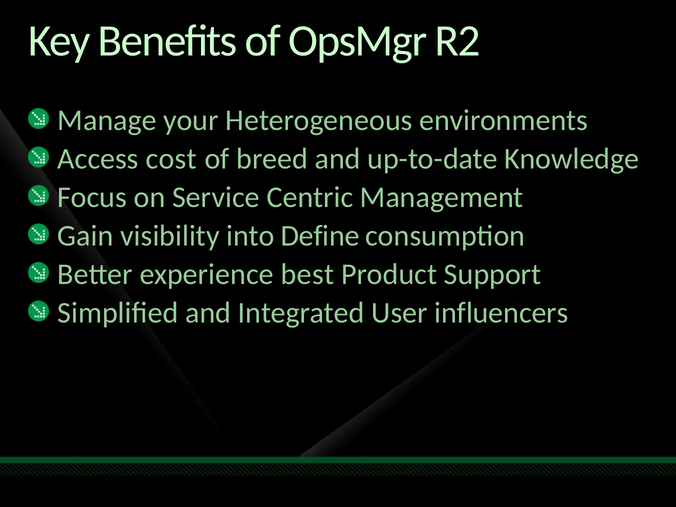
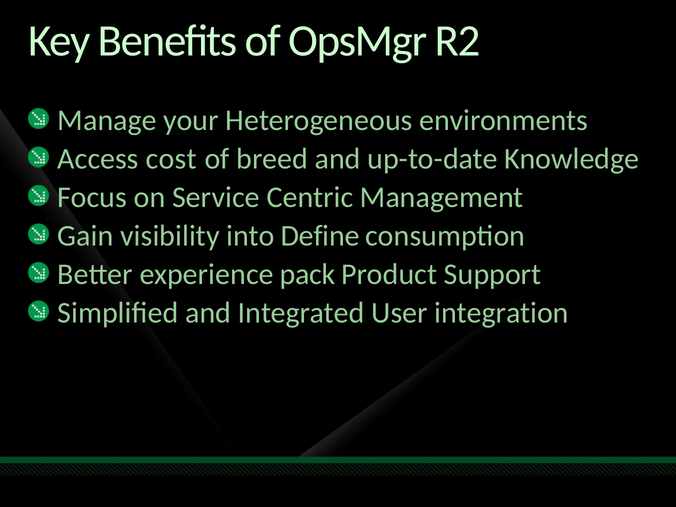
best: best -> pack
influencers: influencers -> integration
